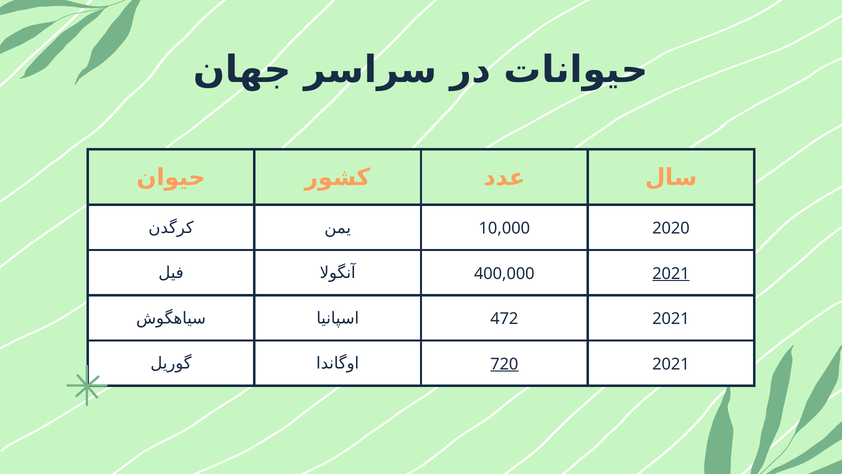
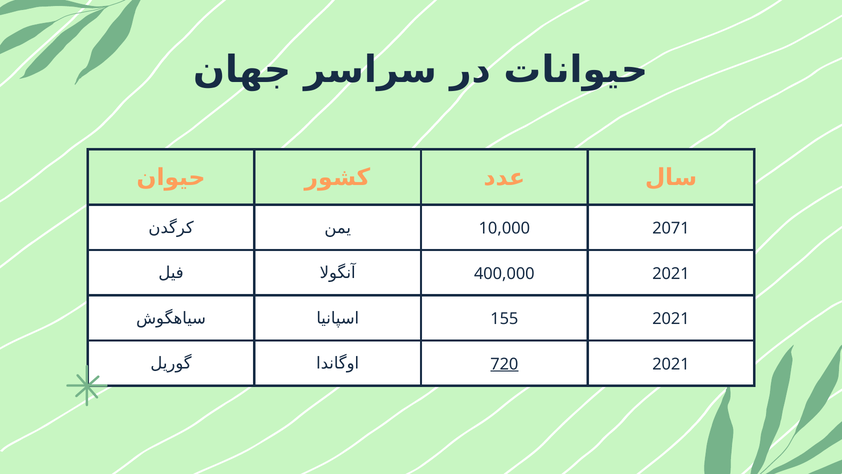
2020: 2020 -> 2071
2021 at (671, 273) underline: present -> none
472: 472 -> 155
